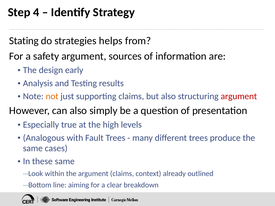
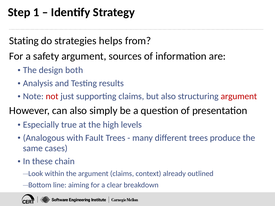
4: 4 -> 1
early: early -> both
not colour: orange -> red
these same: same -> chain
